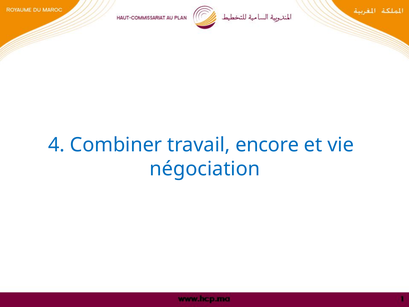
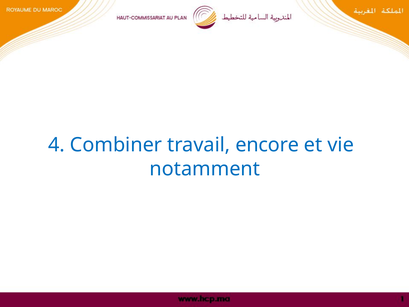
négociation: négociation -> notamment
